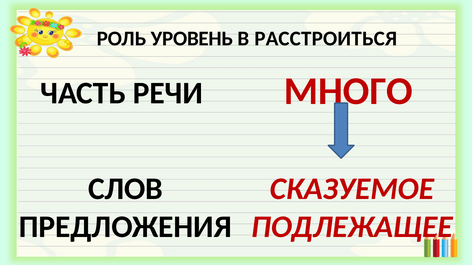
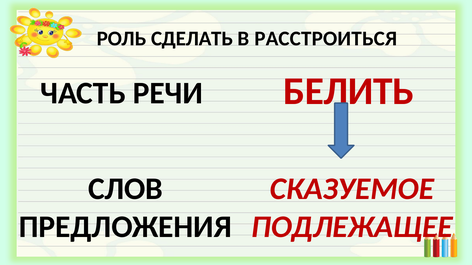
УРОВЕНЬ: УРОВЕНЬ -> СДЕЛАТЬ
МНОГО: МНОГО -> БЕЛИТЬ
